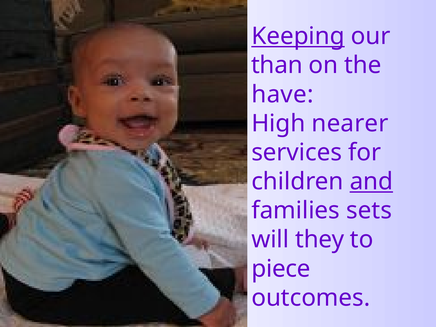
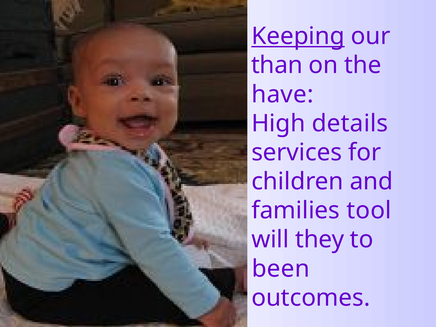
nearer: nearer -> details
and underline: present -> none
sets: sets -> tool
piece: piece -> been
